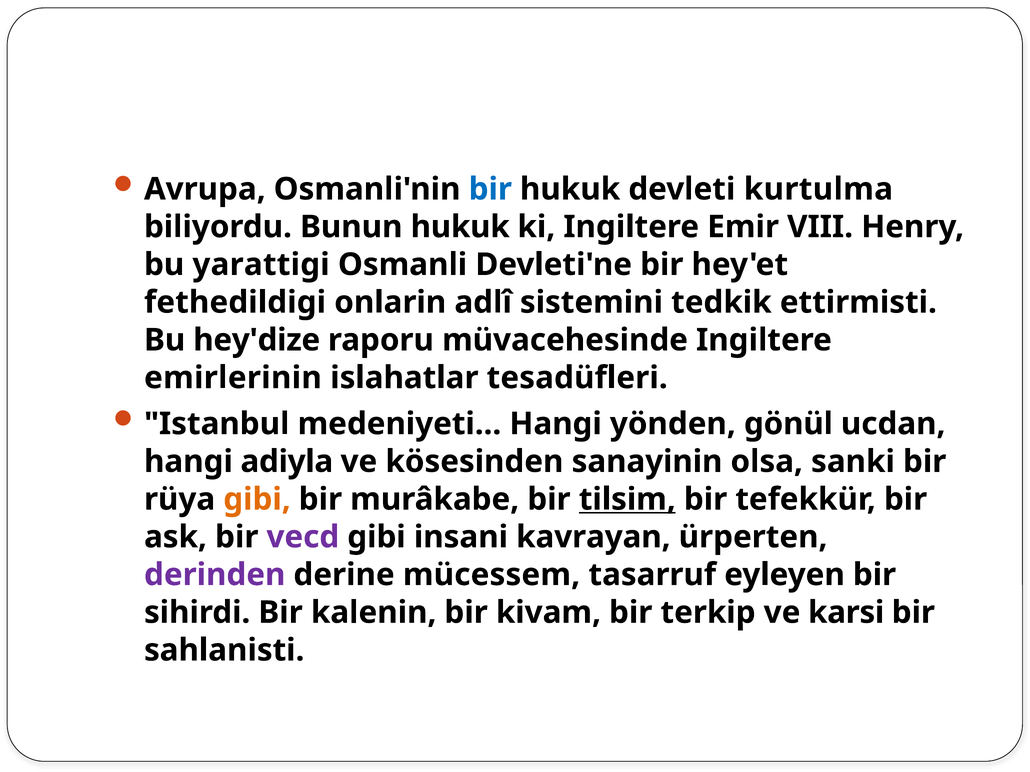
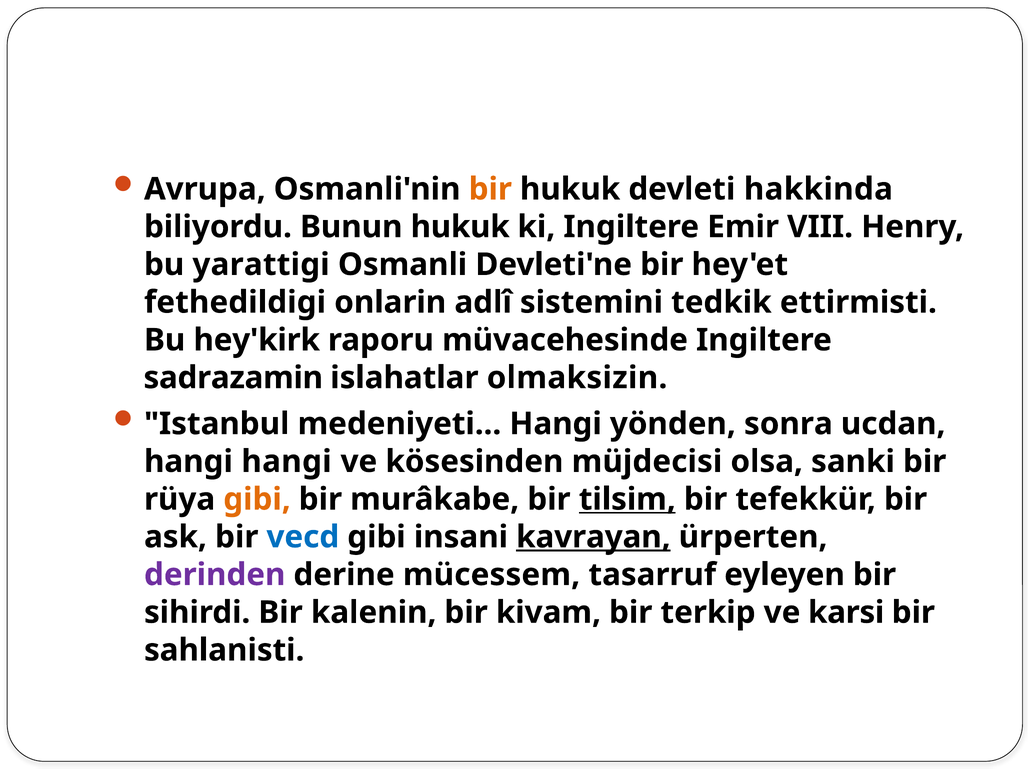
bir at (490, 189) colour: blue -> orange
kurtulma: kurtulma -> hakkinda
hey'dize: hey'dize -> hey'kirk
emirlerinin: emirlerinin -> sadrazamin
tesadüfleri: tesadüfleri -> olmaksizin
gönül: gönül -> sonra
hangi adiyla: adiyla -> hangi
sanayinin: sanayinin -> müjdecisi
vecd colour: purple -> blue
kavrayan underline: none -> present
